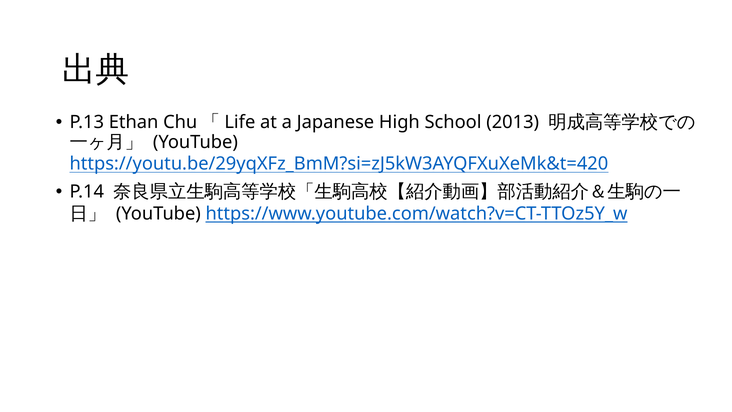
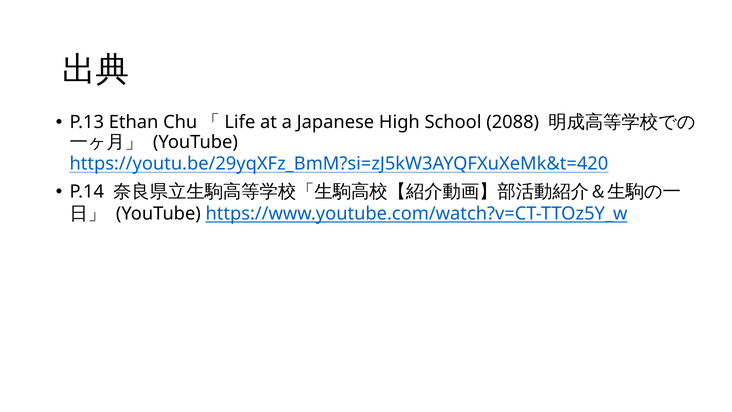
2013: 2013 -> 2088
